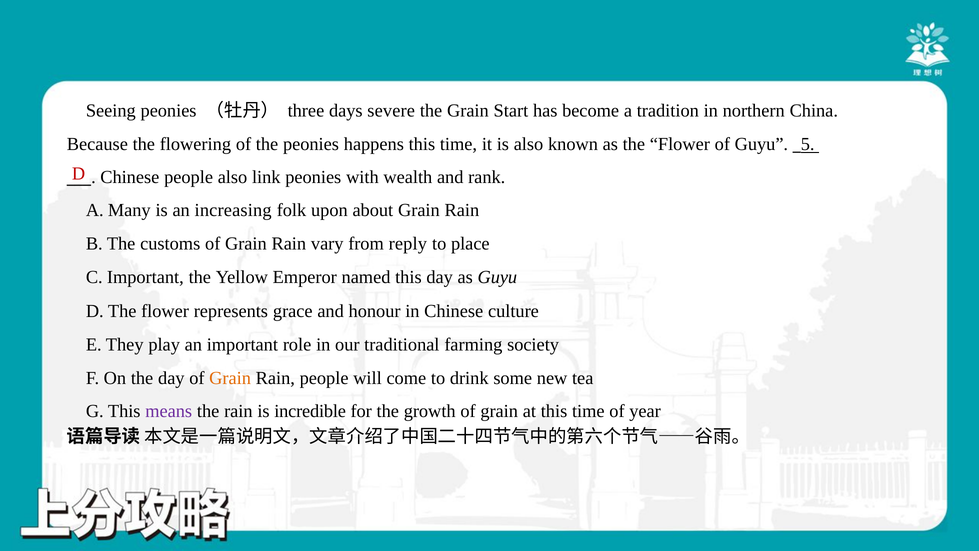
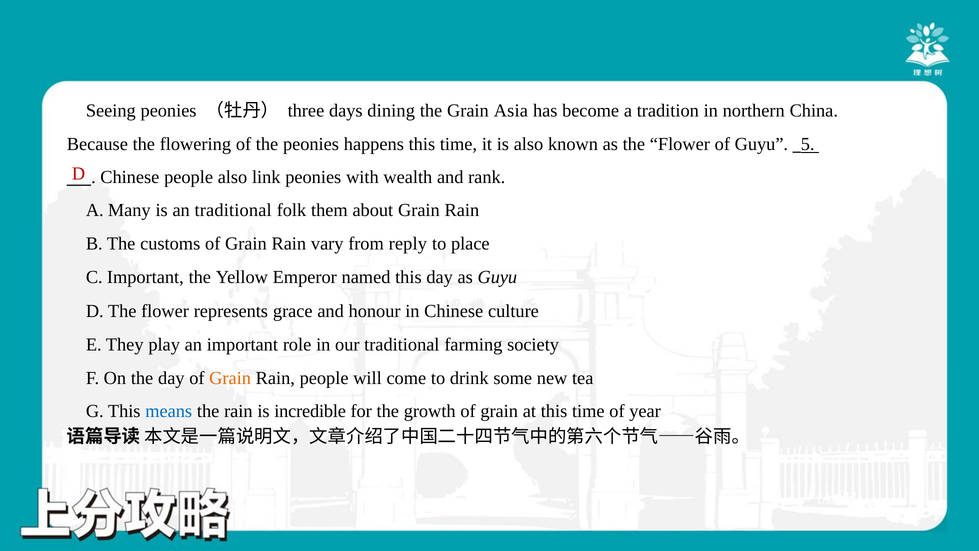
severe: severe -> dining
Start: Start -> Asia
an increasing: increasing -> traditional
upon: upon -> them
means colour: purple -> blue
